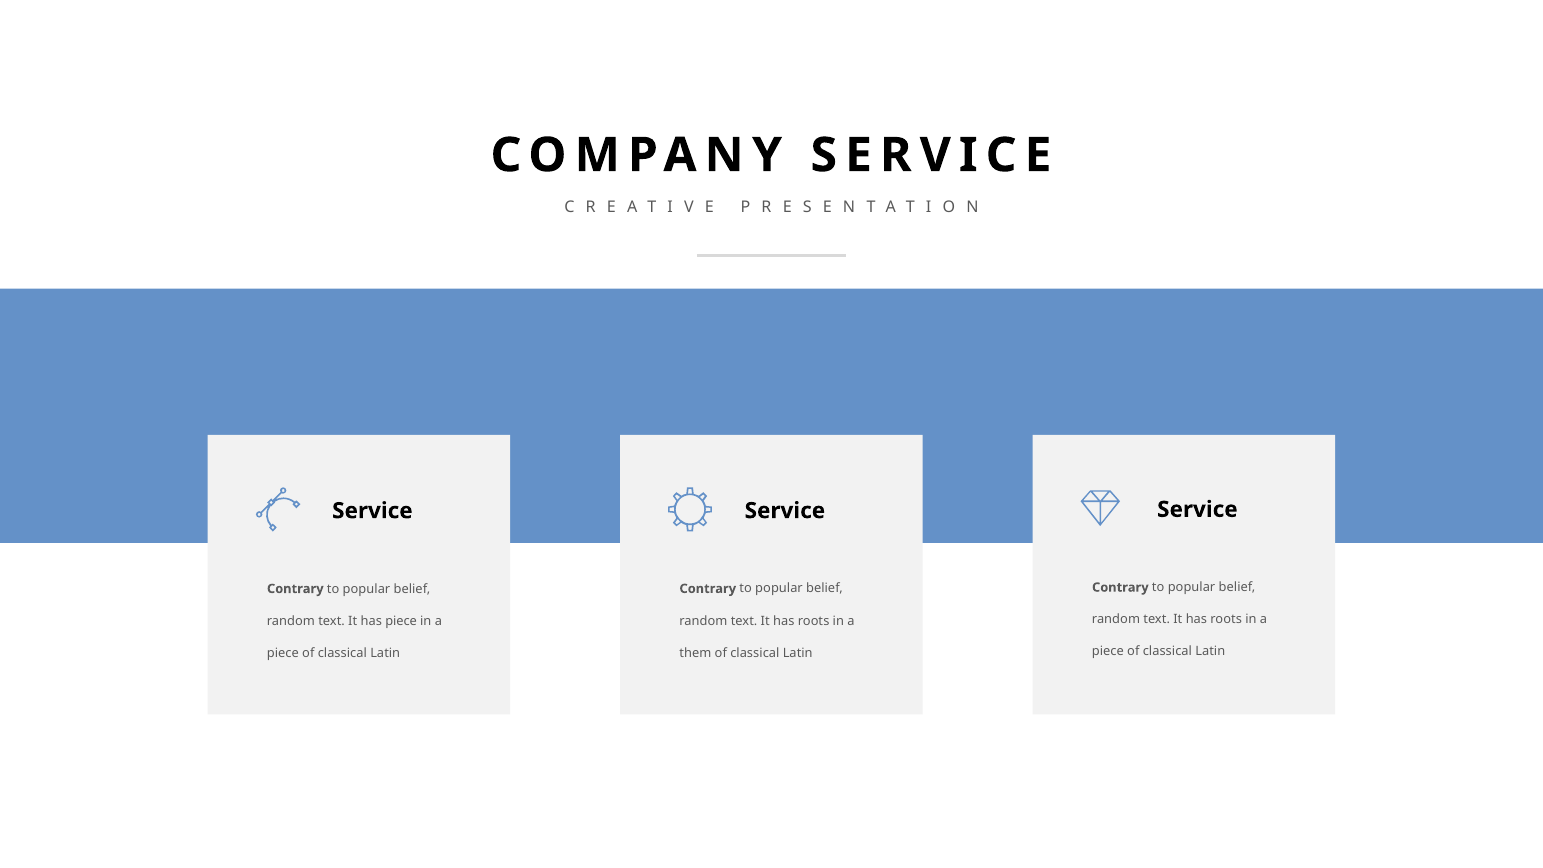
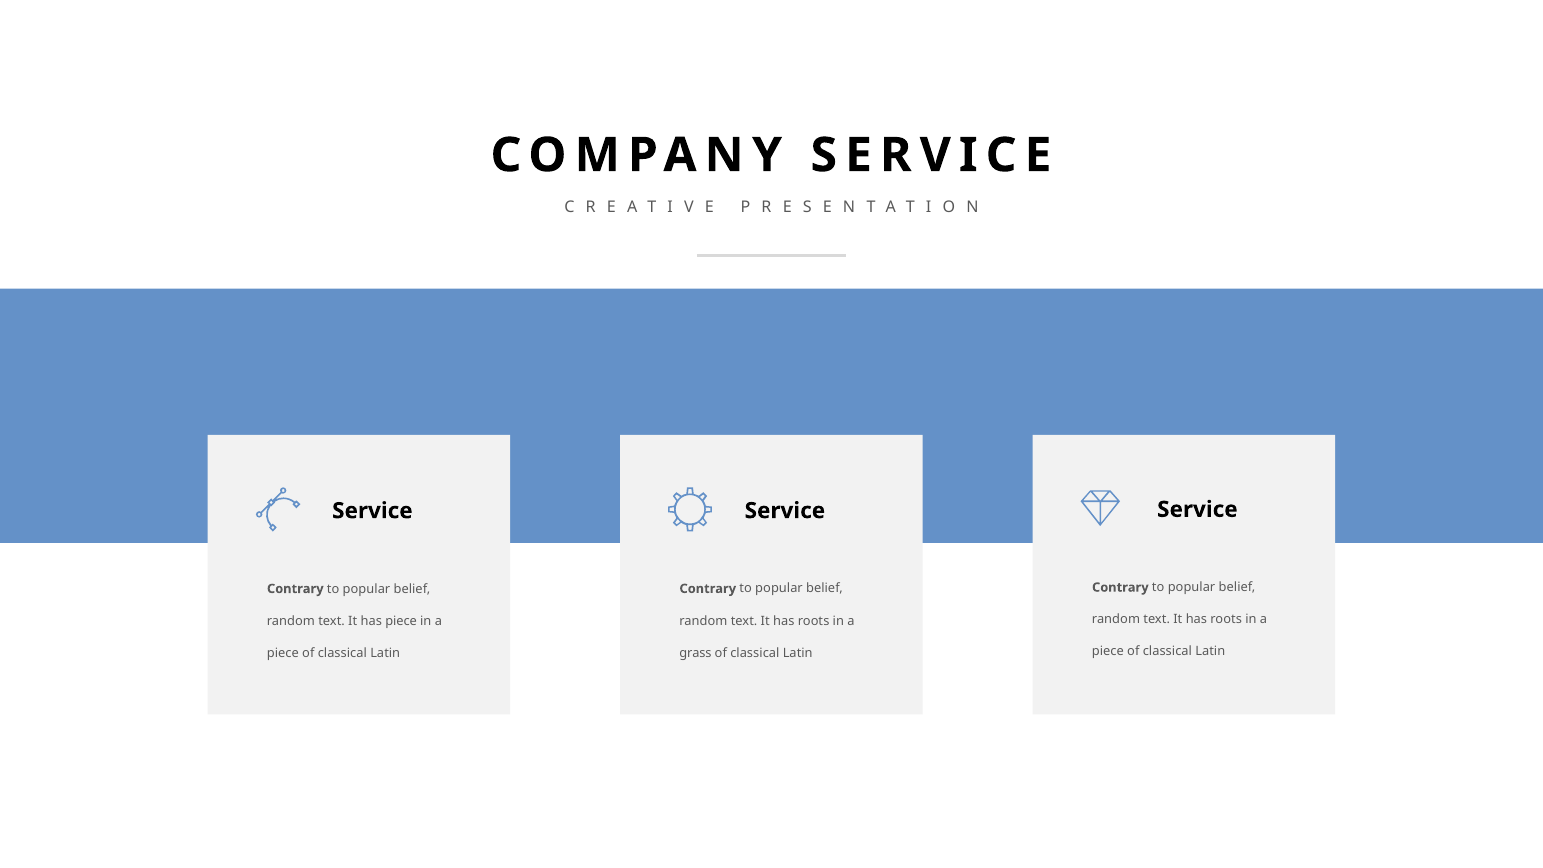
them: them -> grass
